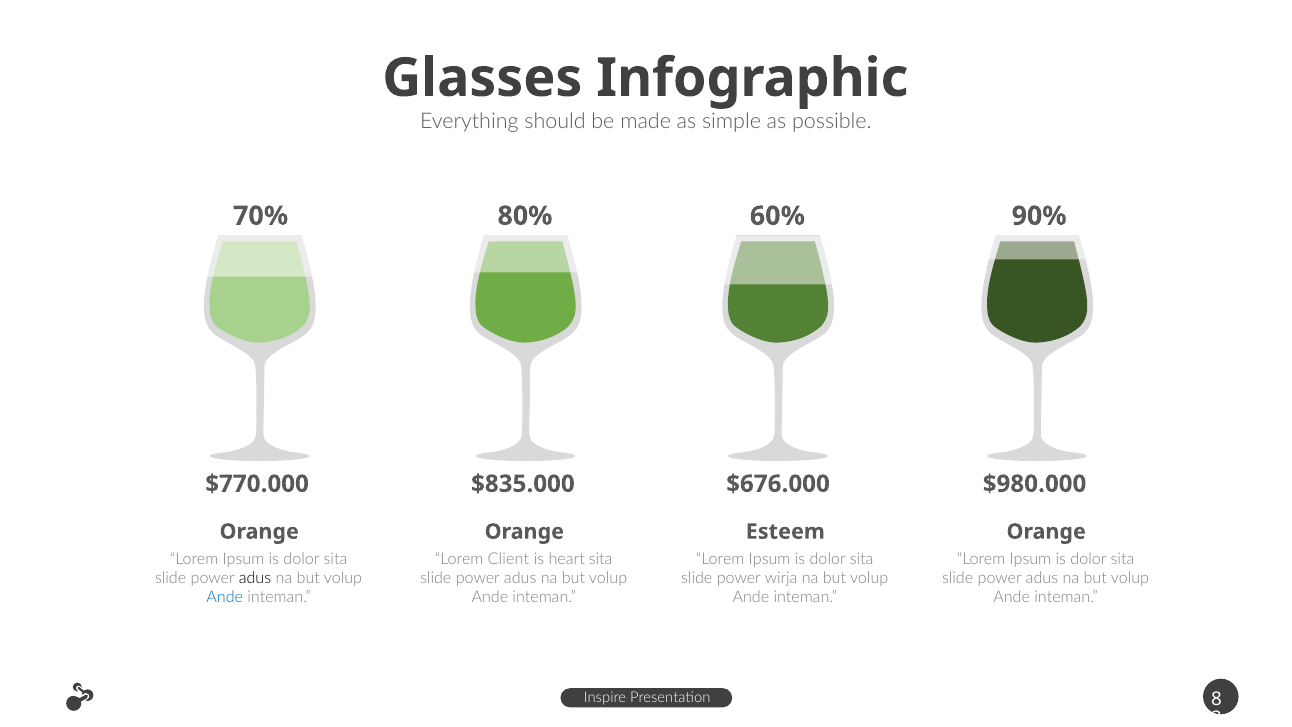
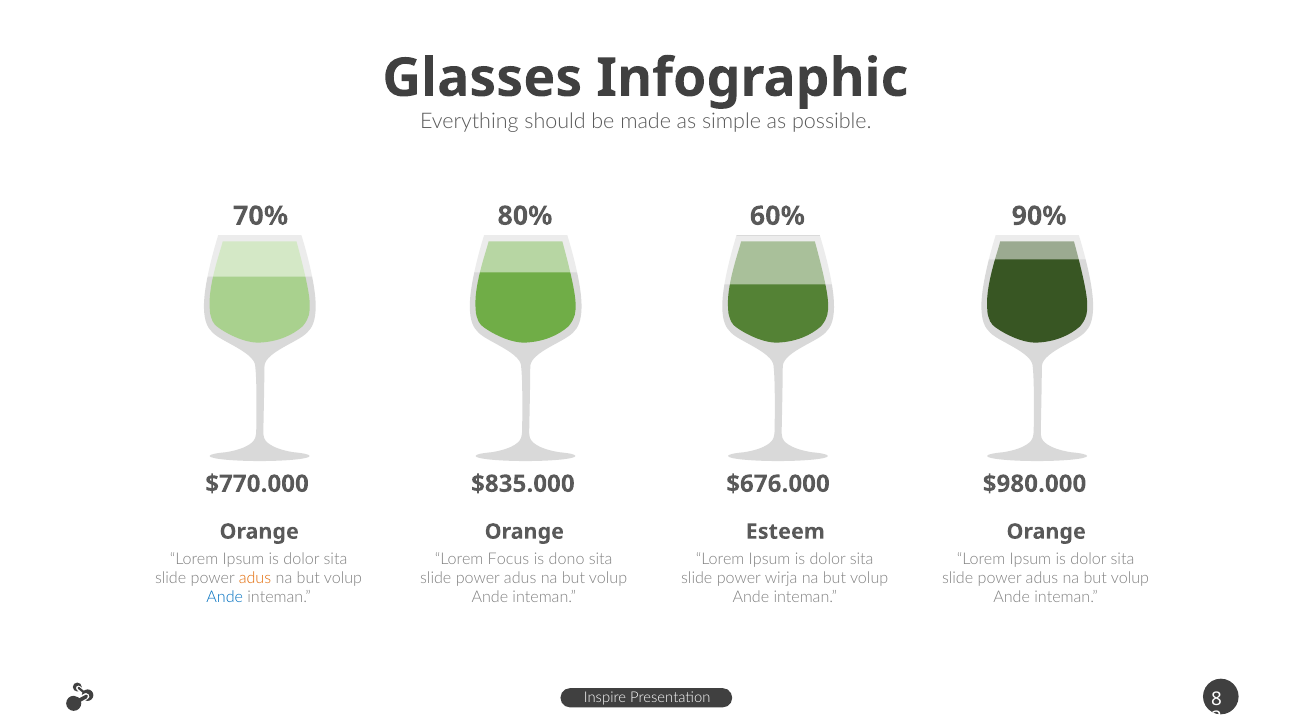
Client: Client -> Focus
heart: heart -> dono
adus at (255, 578) colour: black -> orange
